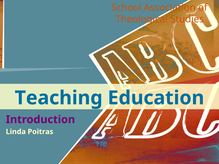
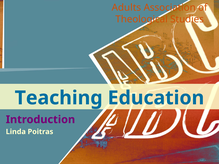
School: School -> Adults
